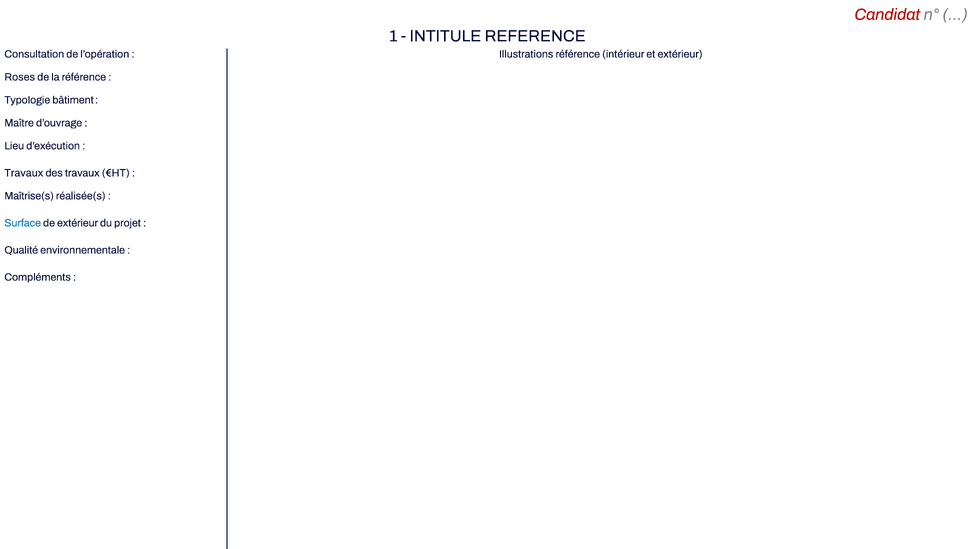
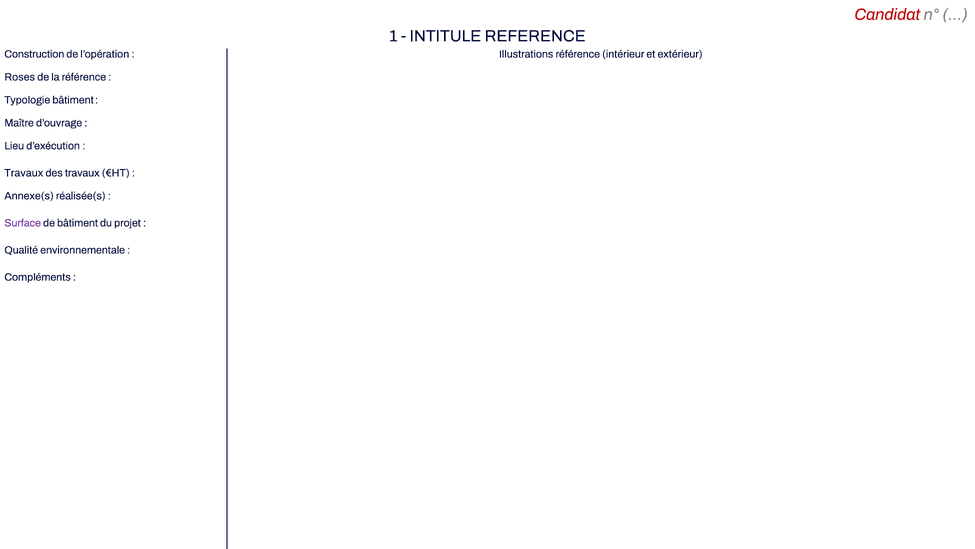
Consultation: Consultation -> Construction
Maîtrise(s: Maîtrise(s -> Annexe(s
Surface colour: blue -> purple
de extérieur: extérieur -> bâtiment
